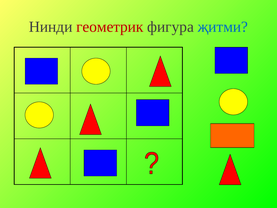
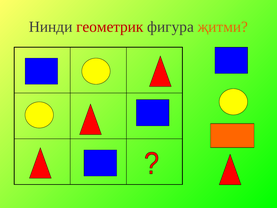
җитми colour: blue -> orange
